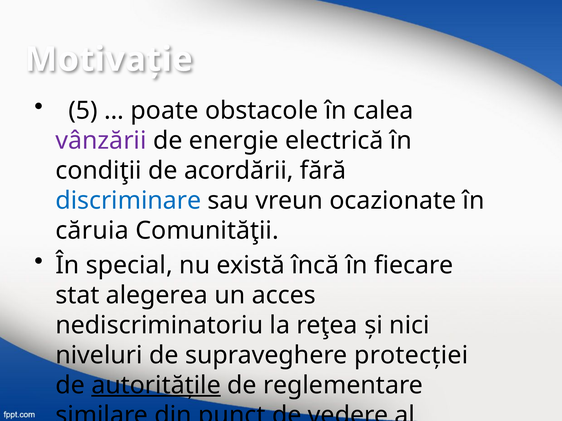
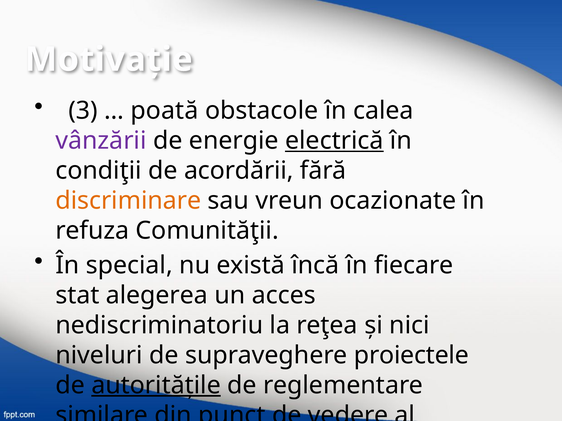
5: 5 -> 3
poate: poate -> poată
electrică underline: none -> present
discriminare colour: blue -> orange
căruia: căruia -> refuza
protecţiei: protecţiei -> proiectele
